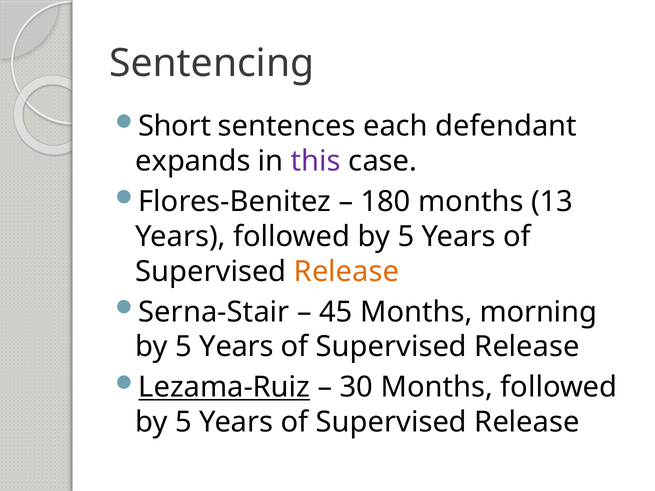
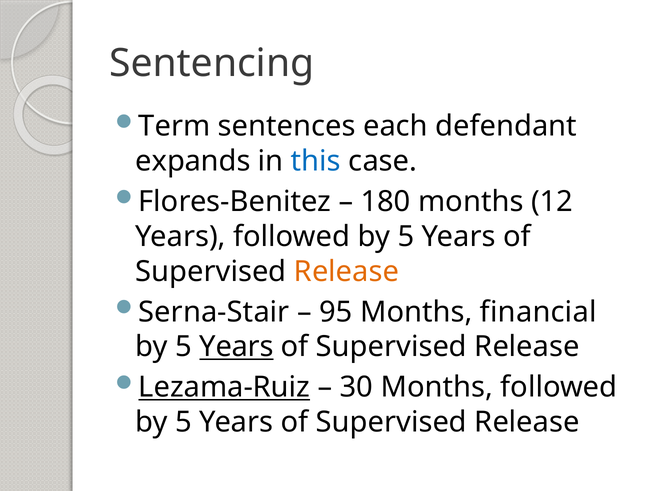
Short: Short -> Term
this colour: purple -> blue
13: 13 -> 12
45: 45 -> 95
morning: morning -> financial
Years at (236, 347) underline: none -> present
